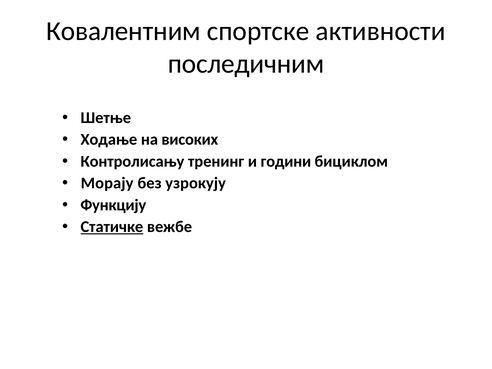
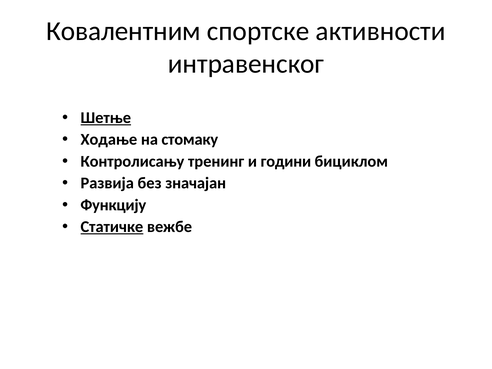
последичним: последичним -> интравенског
Шетње underline: none -> present
високих: високих -> стомаку
Морају: Морају -> Развија
узрокују: узрокују -> значајан
